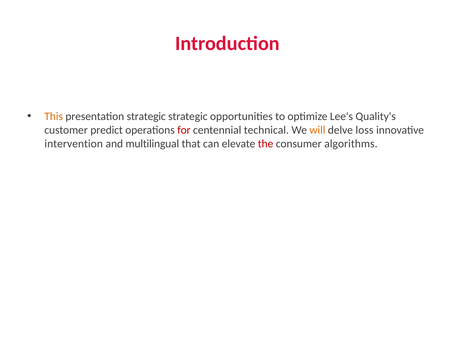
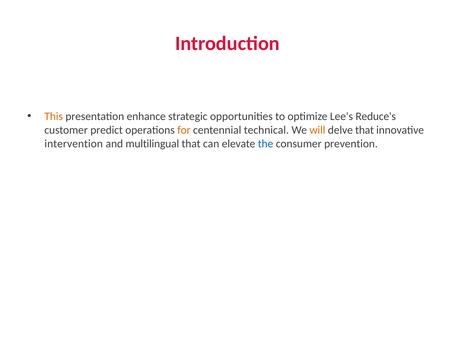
presentation strategic: strategic -> enhance
Quality's: Quality's -> Reduce's
for colour: red -> orange
delve loss: loss -> that
the colour: red -> blue
algorithms: algorithms -> prevention
